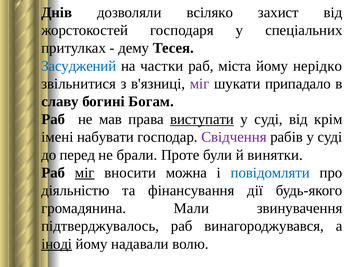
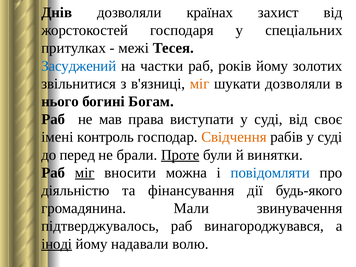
всіляко: всіляко -> країнах
дему: дему -> межі
міста: міста -> років
нерідко: нерідко -> золотих
міг at (200, 84) colour: purple -> orange
шукати припадало: припадало -> дозволяли
славу: славу -> нього
виступати underline: present -> none
крім: крім -> своє
набувати: набувати -> контроль
Свідчення colour: purple -> orange
Проте underline: none -> present
